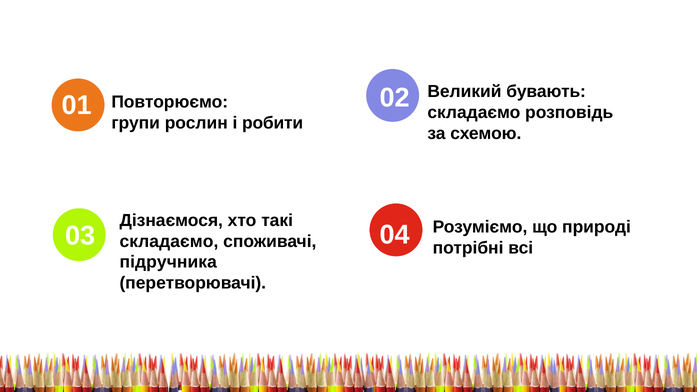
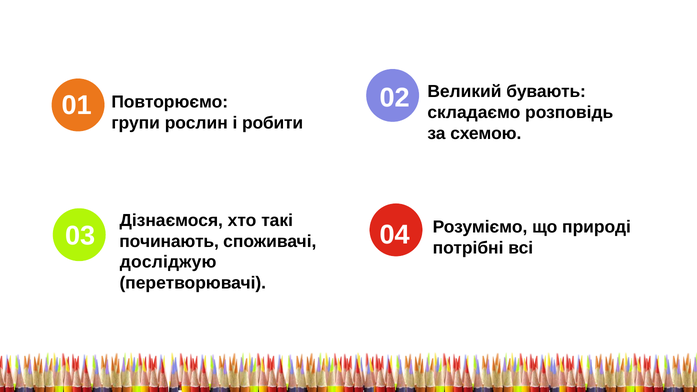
складаємо at (169, 241): складаємо -> починають
підручника: підручника -> досліджую
